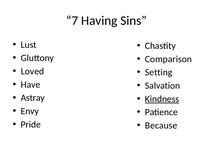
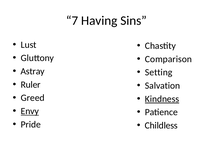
Loved: Loved -> Astray
Have: Have -> Ruler
Astray: Astray -> Greed
Envy underline: none -> present
Because: Because -> Childless
